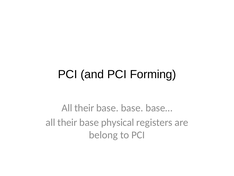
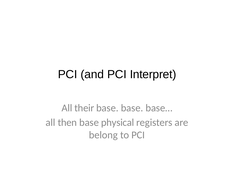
Forming: Forming -> Interpret
their at (67, 122): their -> then
